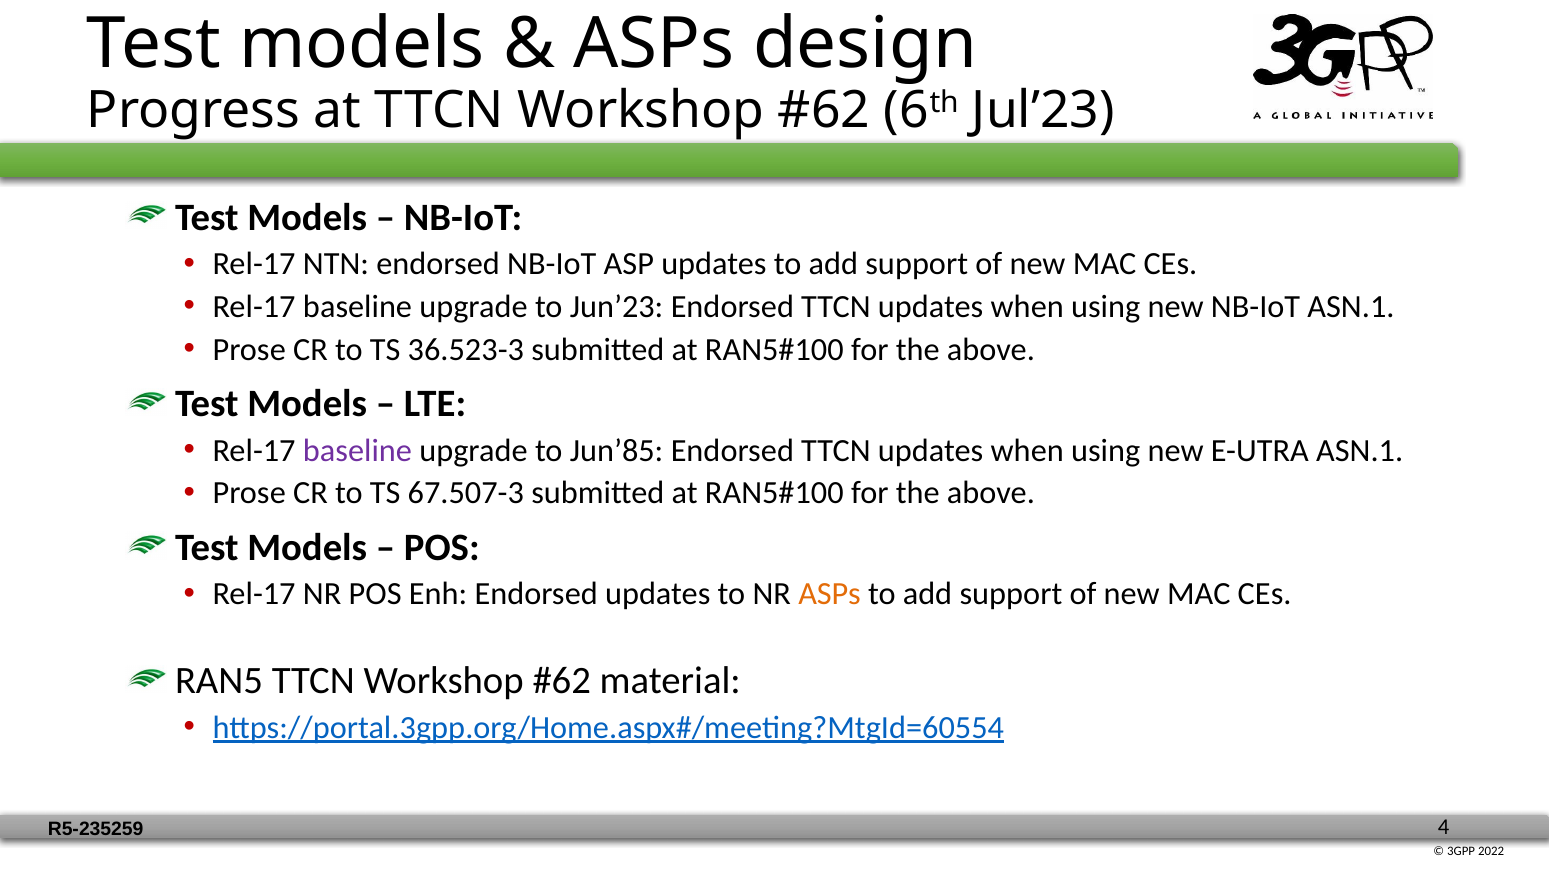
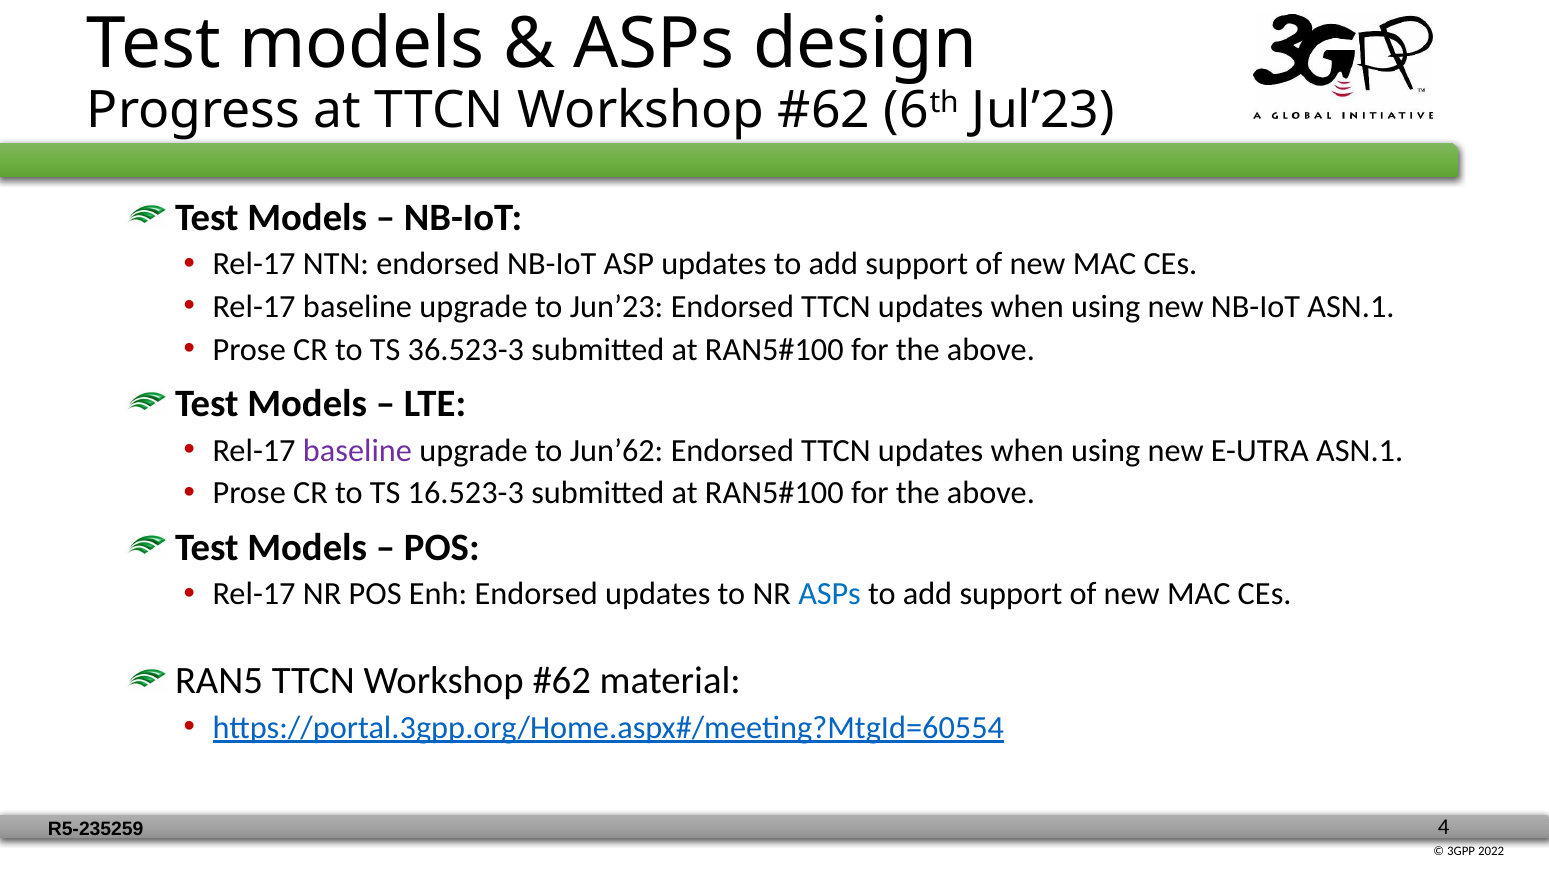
Jun’85: Jun’85 -> Jun’62
67.507-3: 67.507-3 -> 16.523-3
ASPs at (830, 594) colour: orange -> blue
